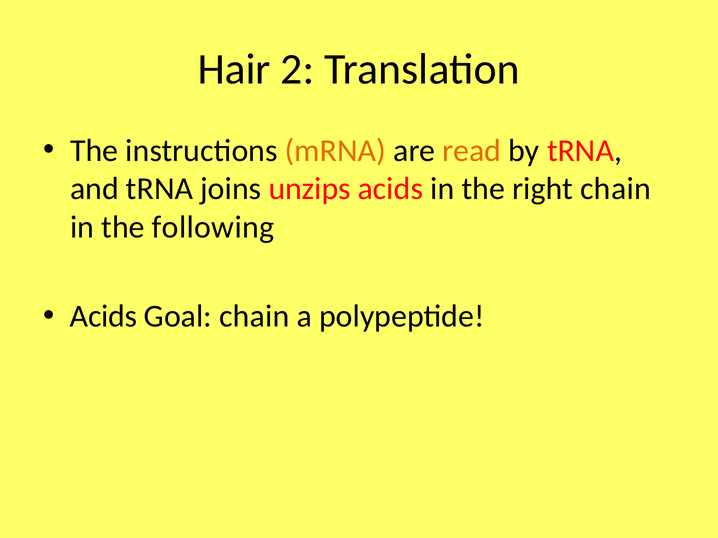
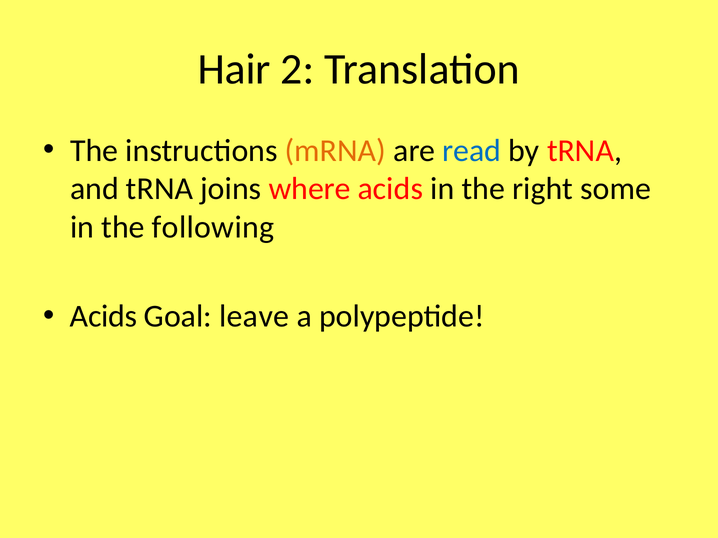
read colour: orange -> blue
unzips: unzips -> where
right chain: chain -> some
Goal chain: chain -> leave
